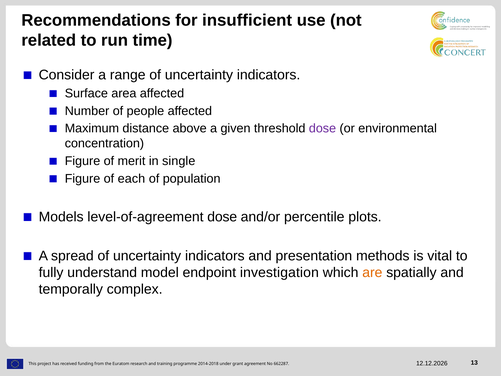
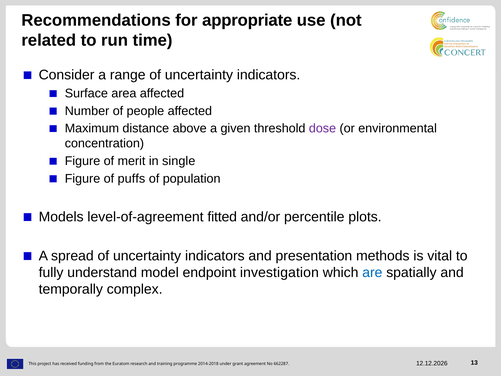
insufficient: insufficient -> appropriate
each: each -> puffs
level-of-agreement dose: dose -> fitted
are colour: orange -> blue
